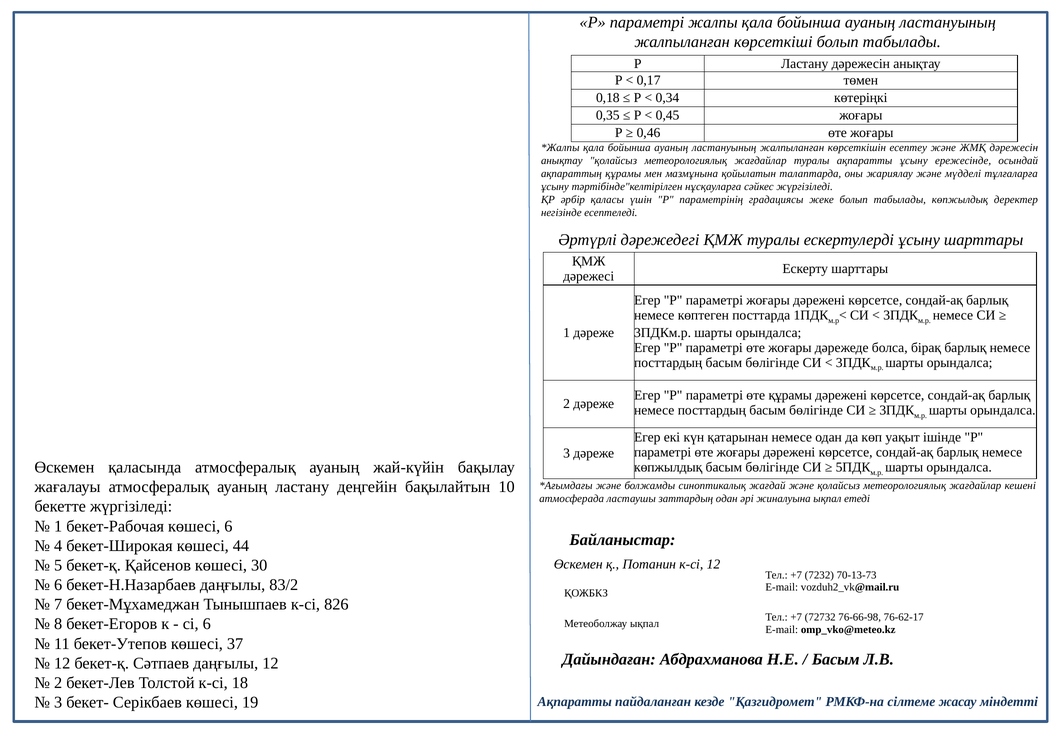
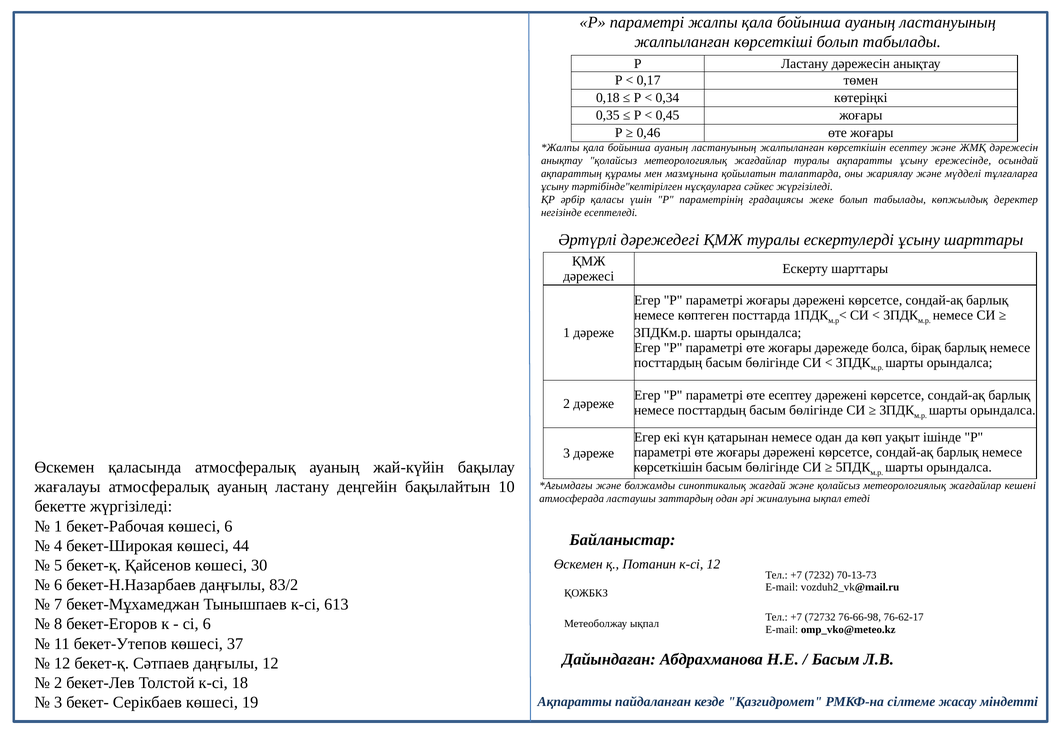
өте құрамы: құрамы -> есептеу
көпжылдық at (668, 468): көпжылдық -> көрсеткішін
826: 826 -> 613
